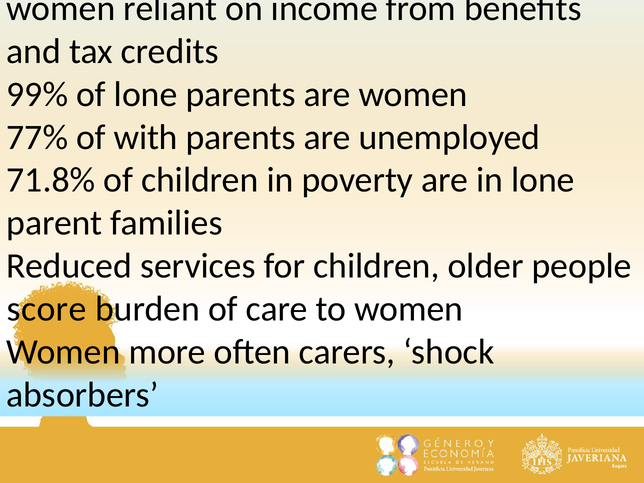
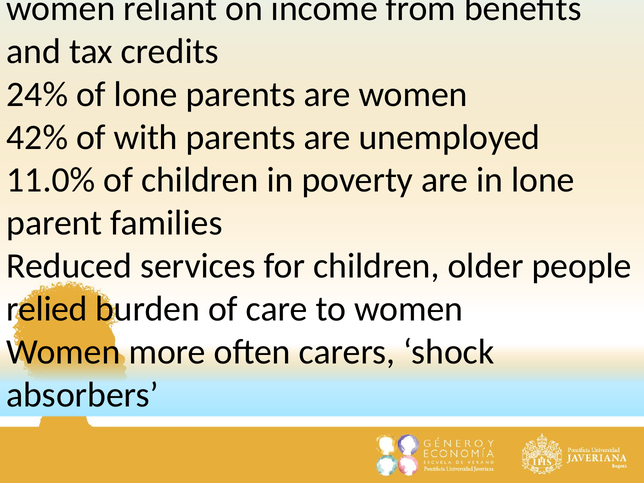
99%: 99% -> 24%
77%: 77% -> 42%
71.8%: 71.8% -> 11.0%
score: score -> relied
